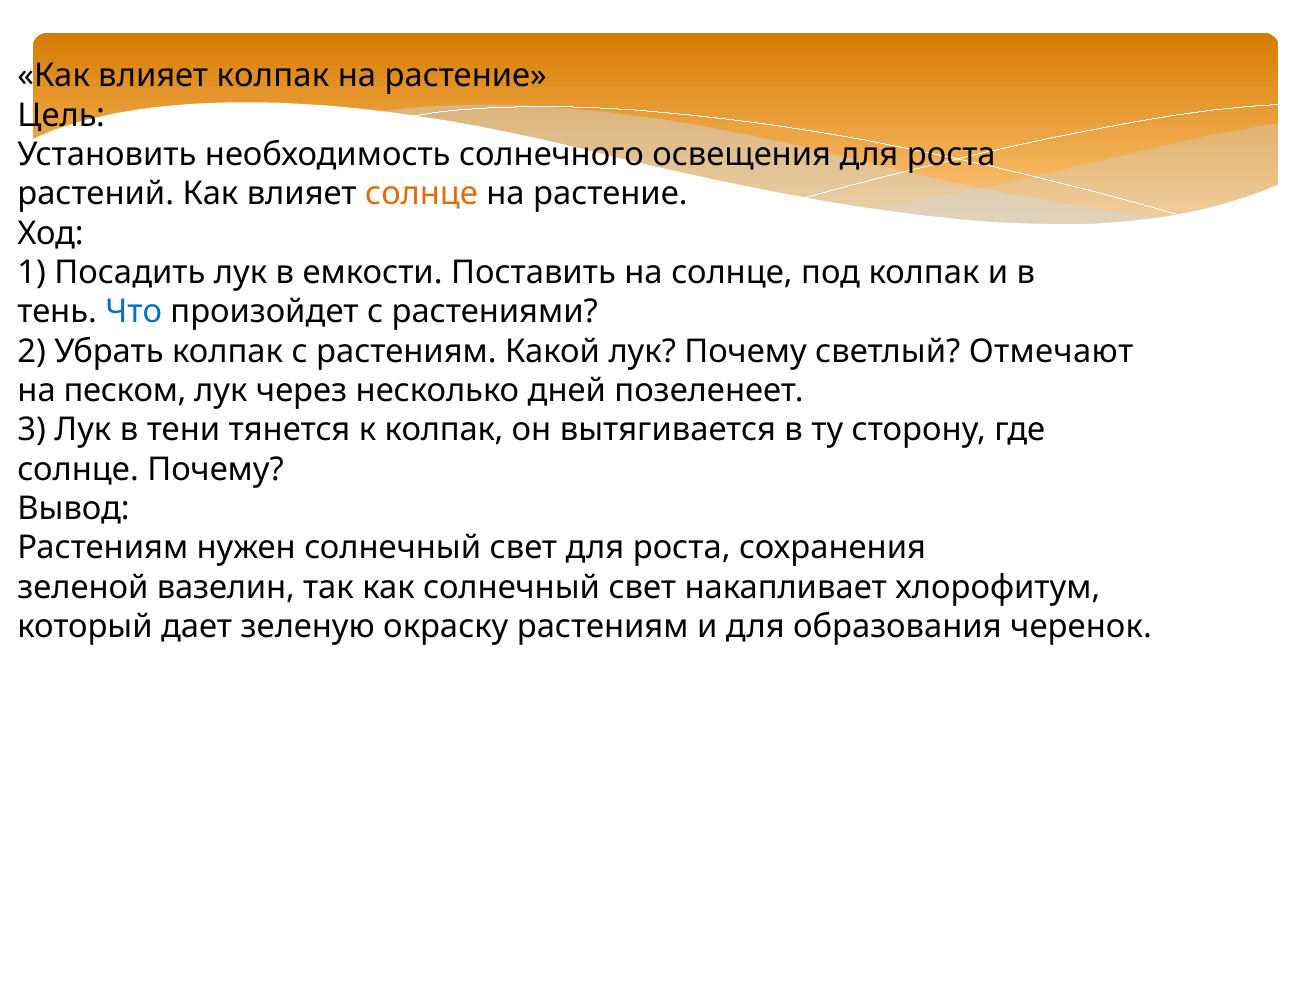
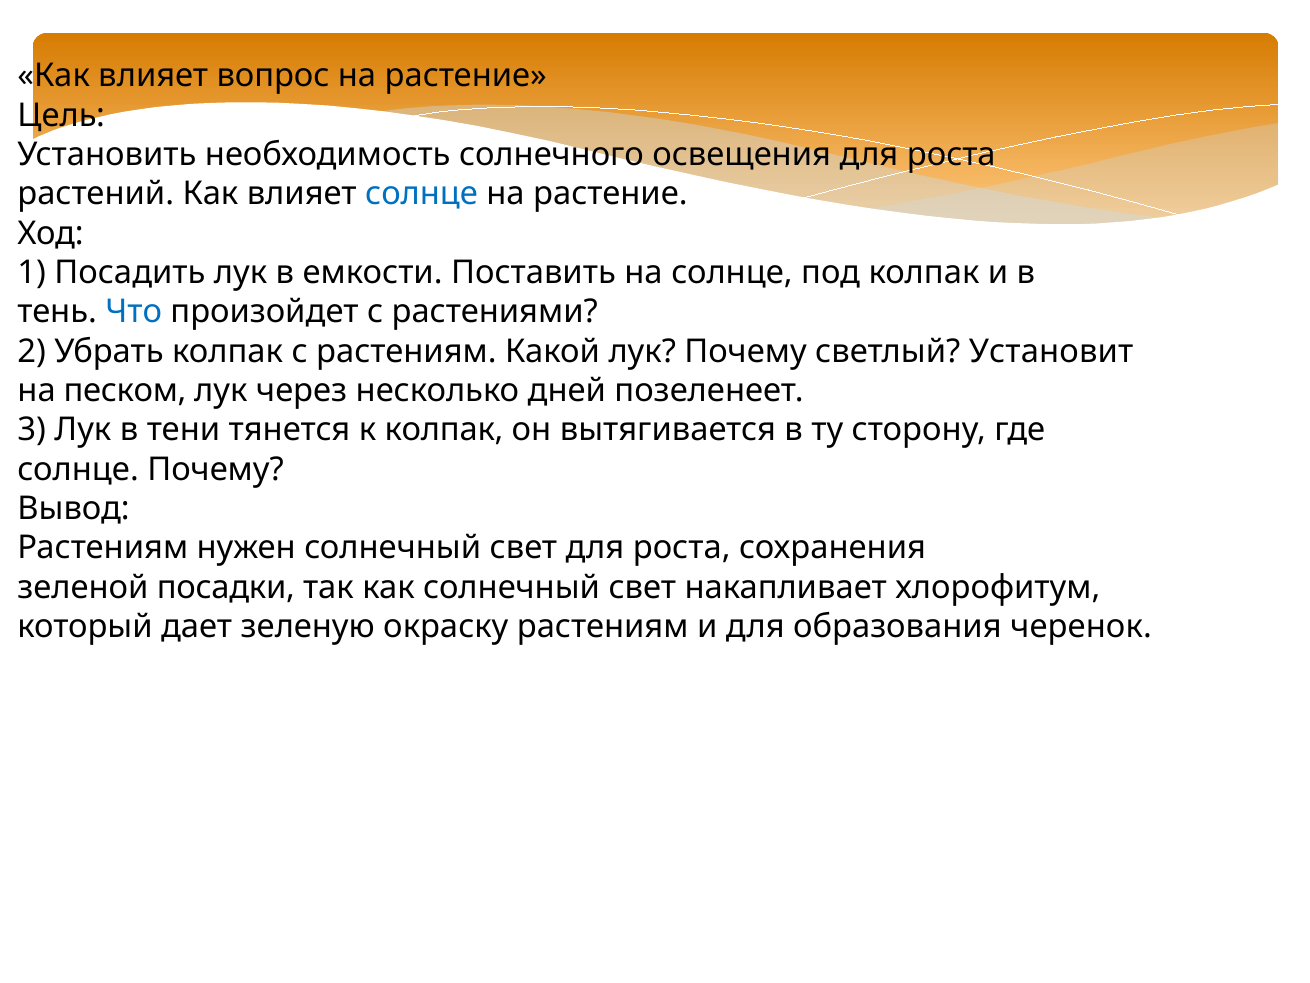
влияет колпак: колпак -> вопрос
солнце at (422, 194) colour: orange -> blue
Отмечают: Отмечают -> Установит
вазелин: вазелин -> посадки
